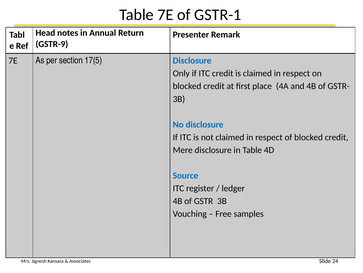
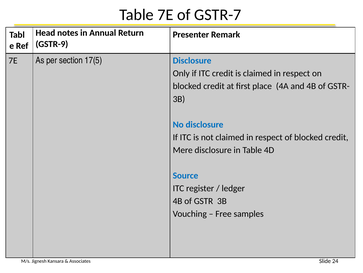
GSTR-1: GSTR-1 -> GSTR-7
